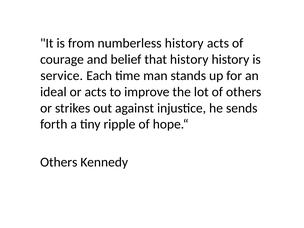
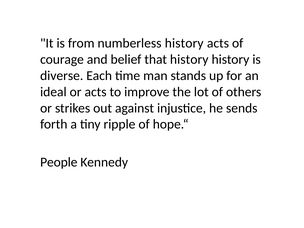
service: service -> diverse
Others at (59, 162): Others -> People
